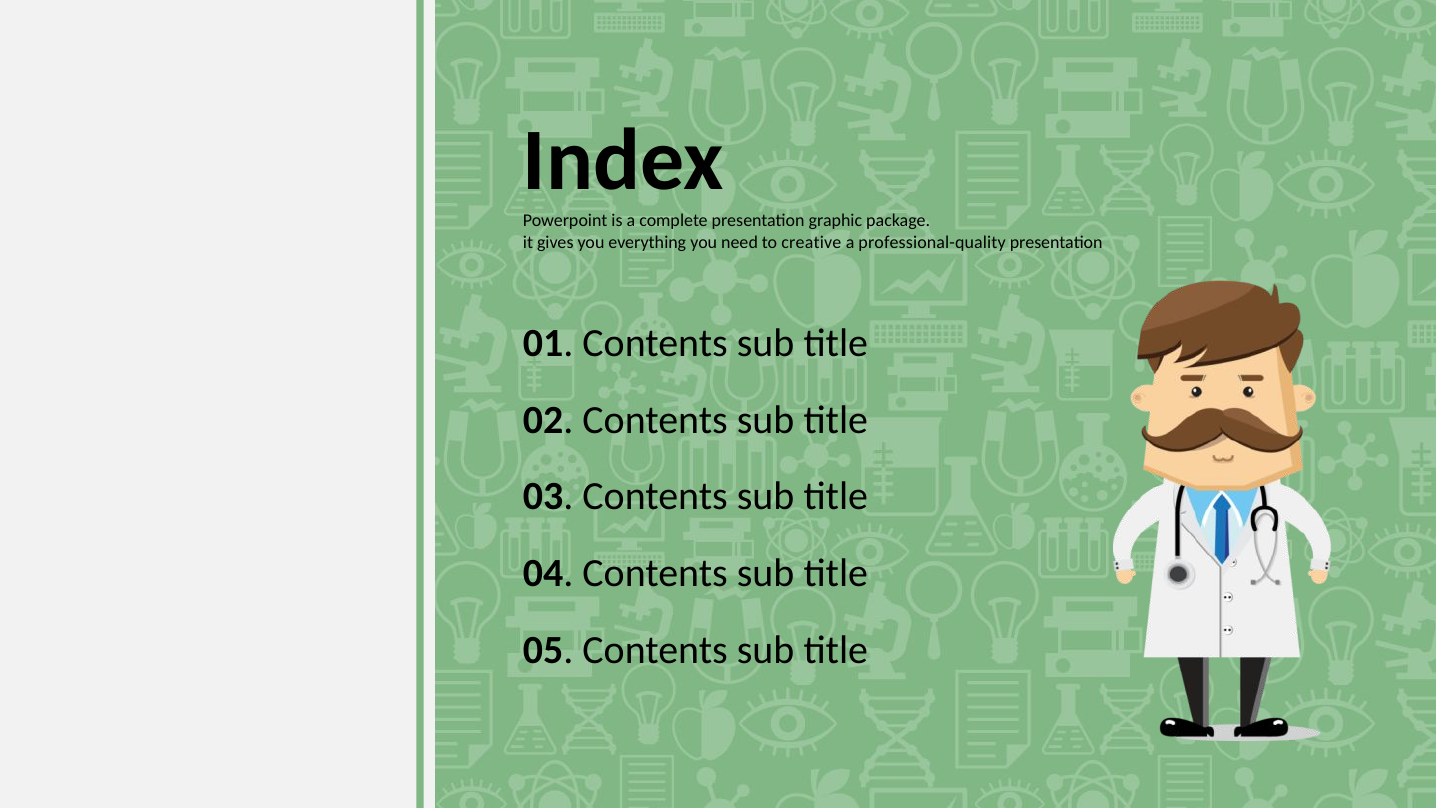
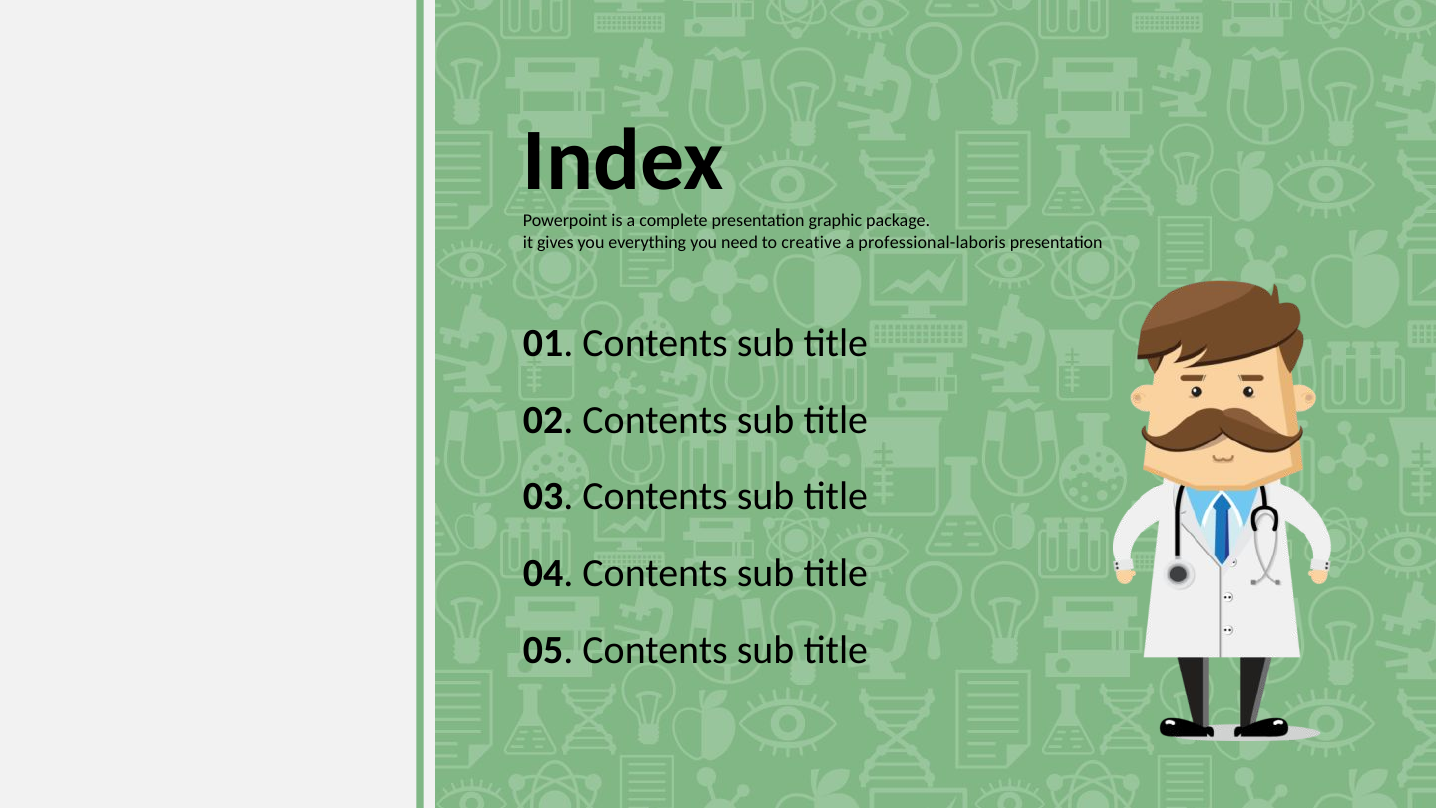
professional-quality: professional-quality -> professional-laboris
